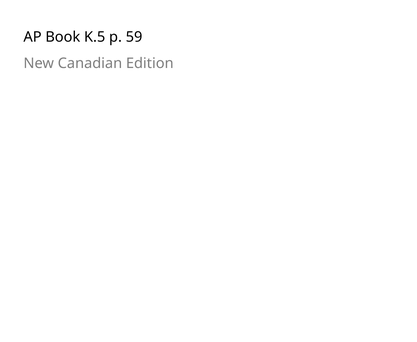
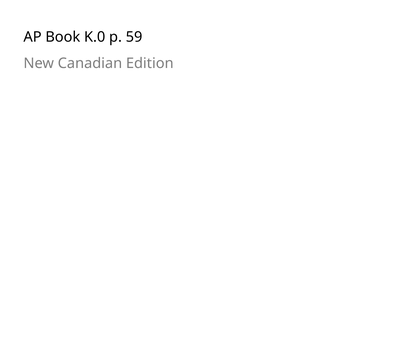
K.5: K.5 -> K.0
